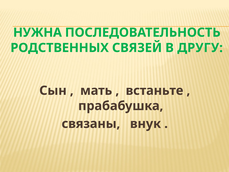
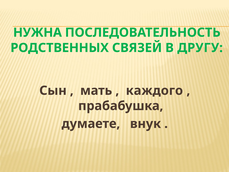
встаньте: встаньте -> каждого
связаны: связаны -> думаете
